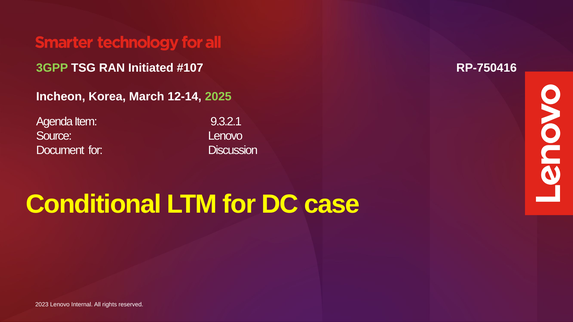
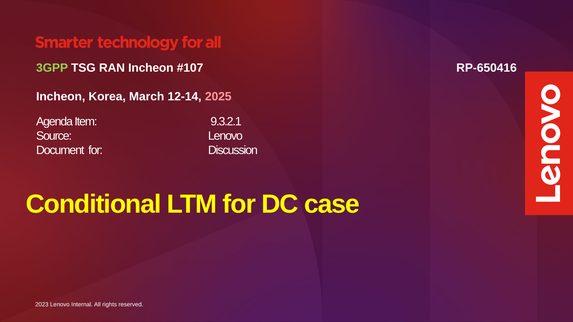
RAN Initiated: Initiated -> Incheon
RP-750416: RP-750416 -> RP-650416
2025 colour: light green -> pink
